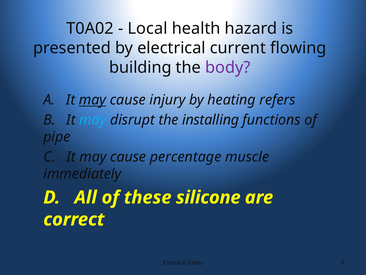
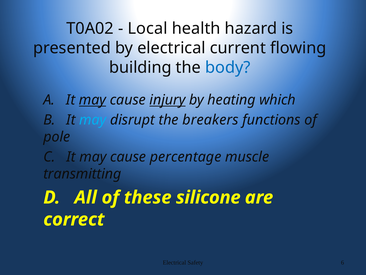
body colour: purple -> blue
injury underline: none -> present
refers: refers -> which
installing: installing -> breakers
pipe: pipe -> pole
immediately: immediately -> transmitting
